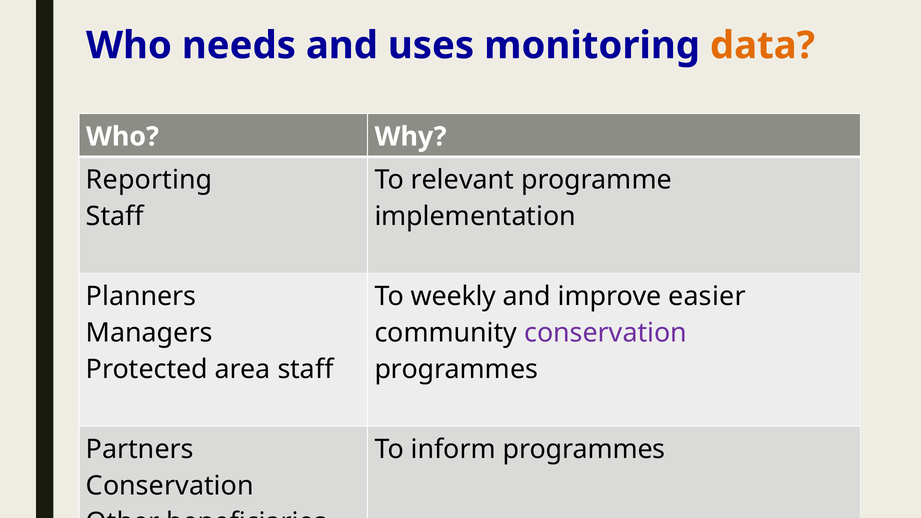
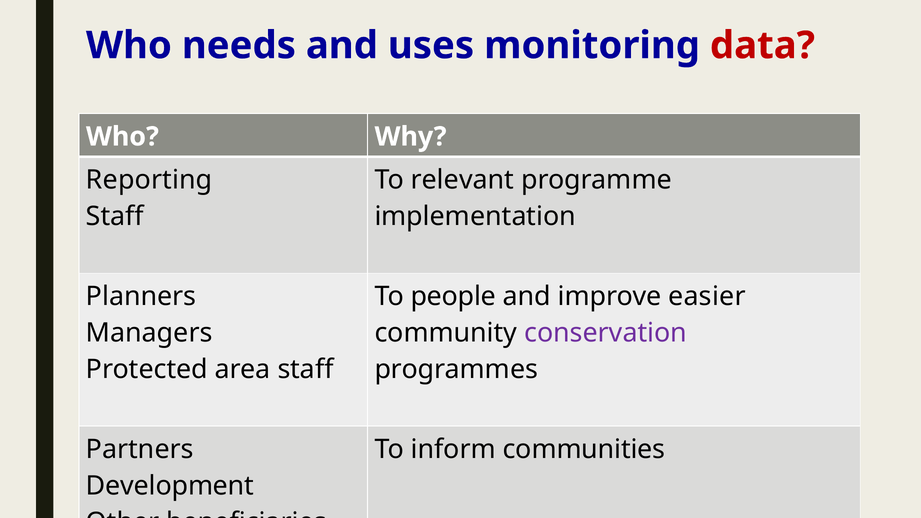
data colour: orange -> red
weekly: weekly -> people
inform programmes: programmes -> communities
Conservation at (170, 486): Conservation -> Development
